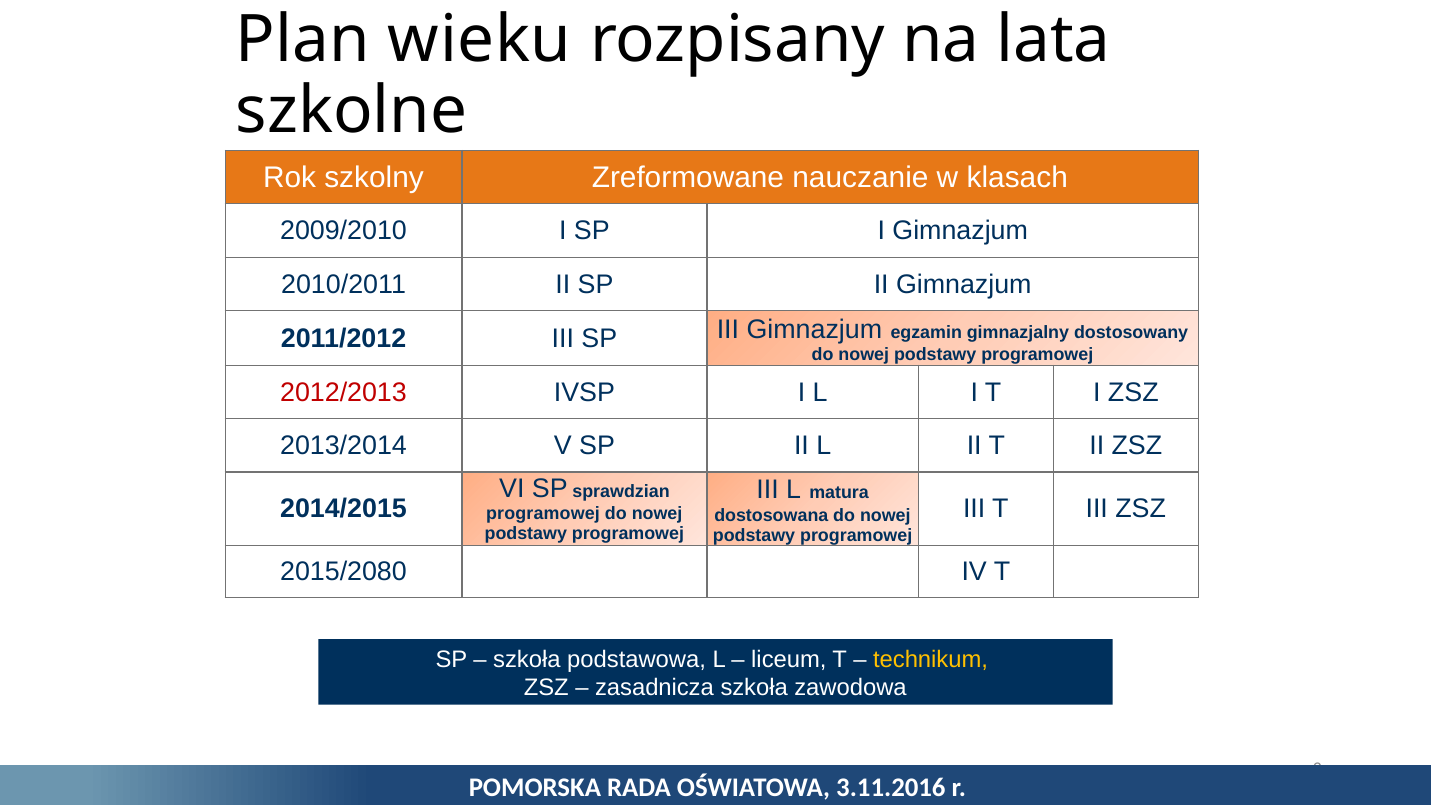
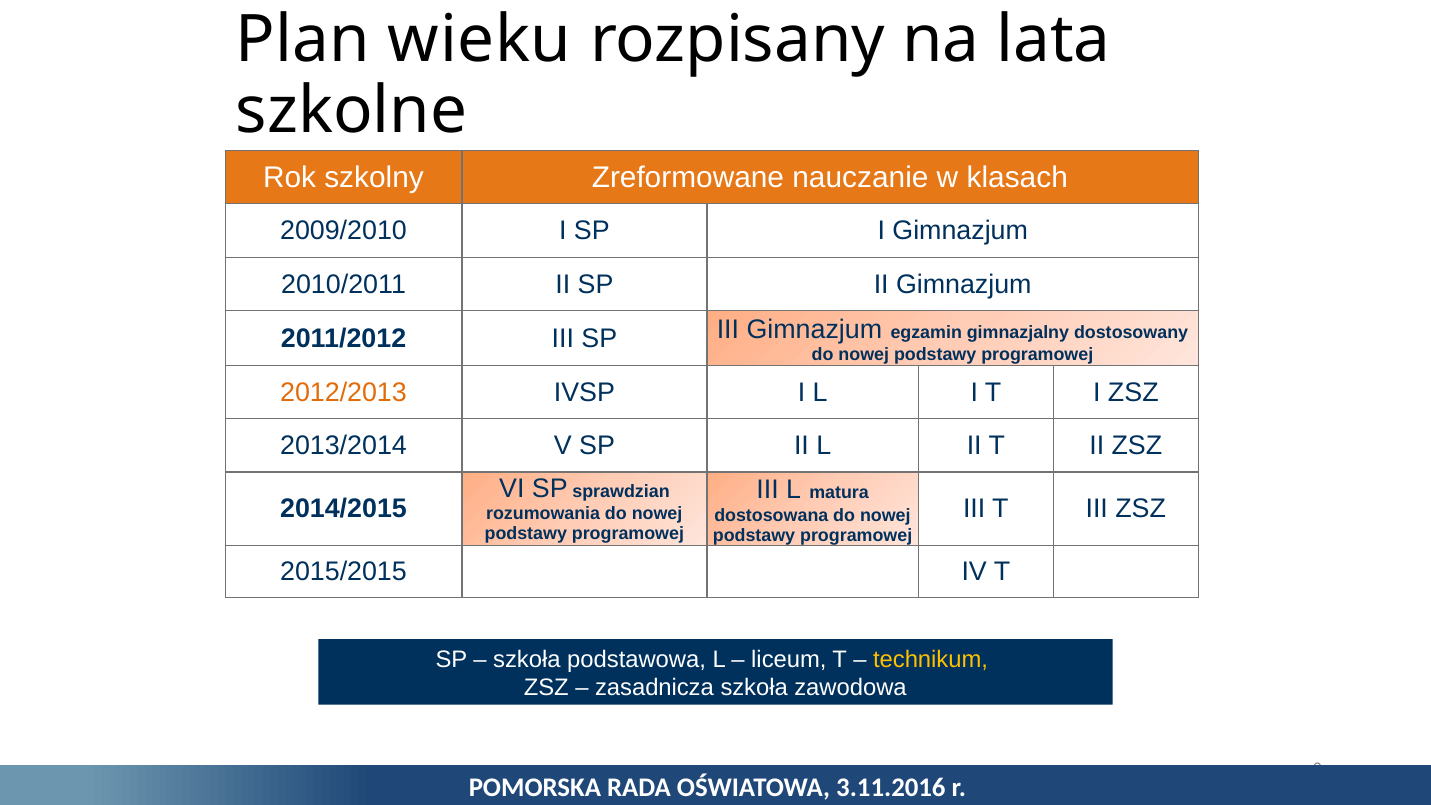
2012/2013 colour: red -> orange
programowej at (543, 514): programowej -> rozumowania
2015/2080: 2015/2080 -> 2015/2015
